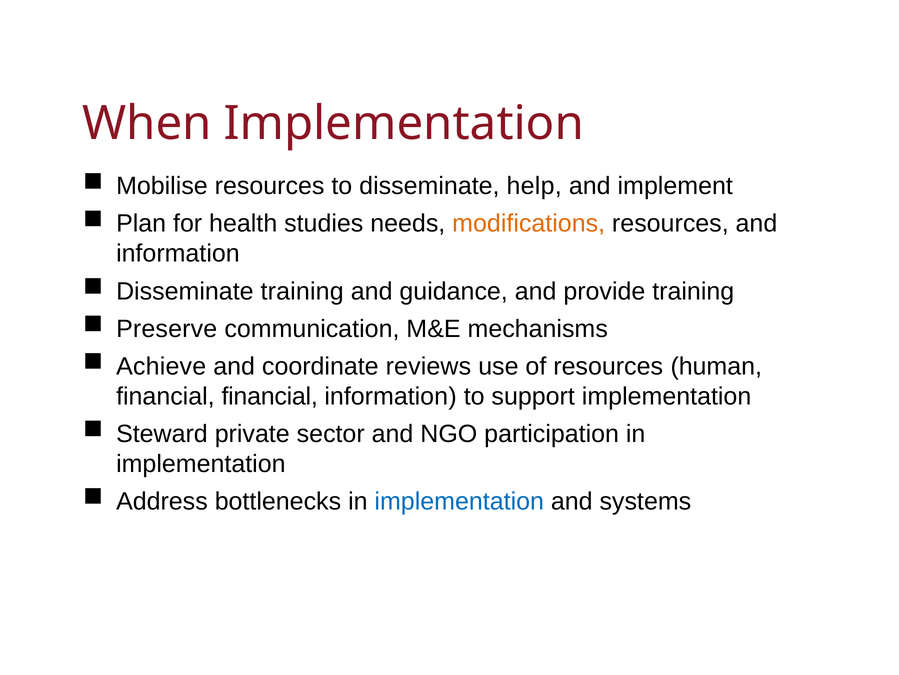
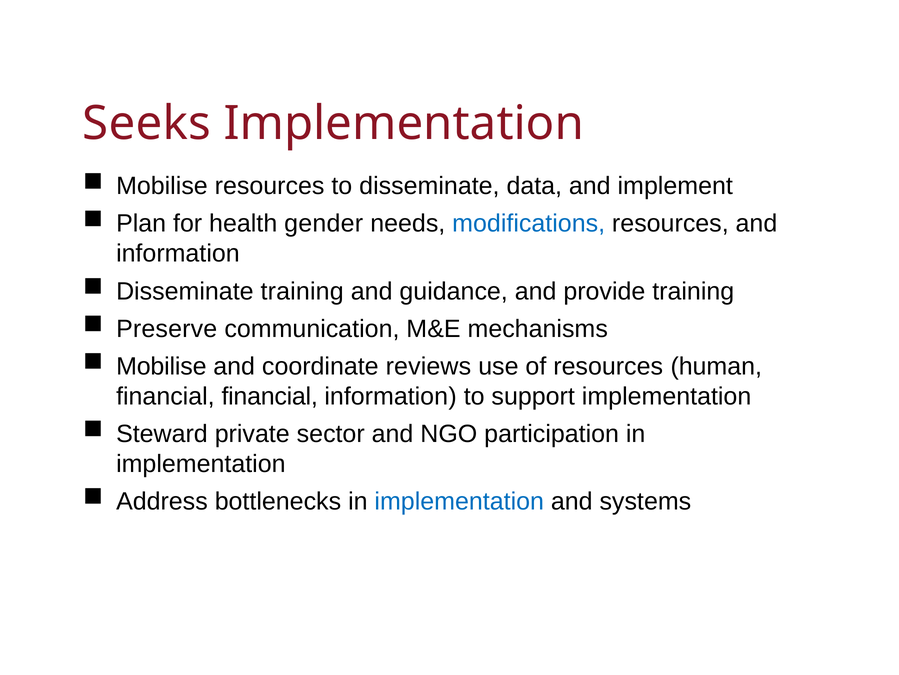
When: When -> Seeks
help: help -> data
studies: studies -> gender
modifications colour: orange -> blue
Achieve at (161, 366): Achieve -> Mobilise
